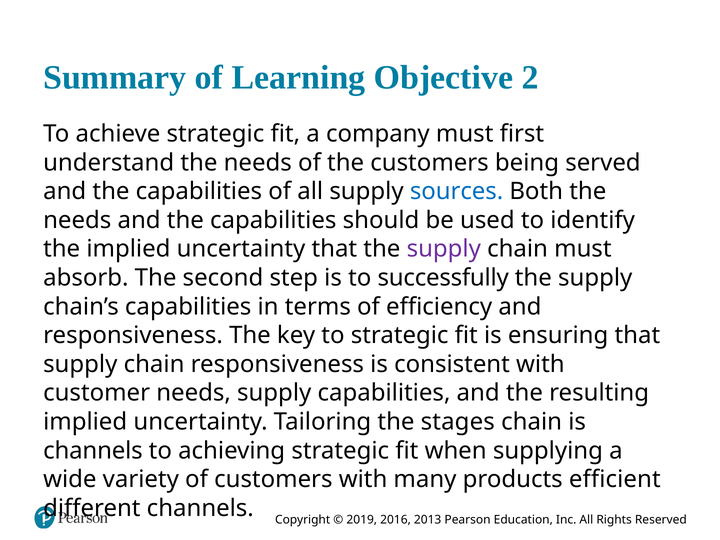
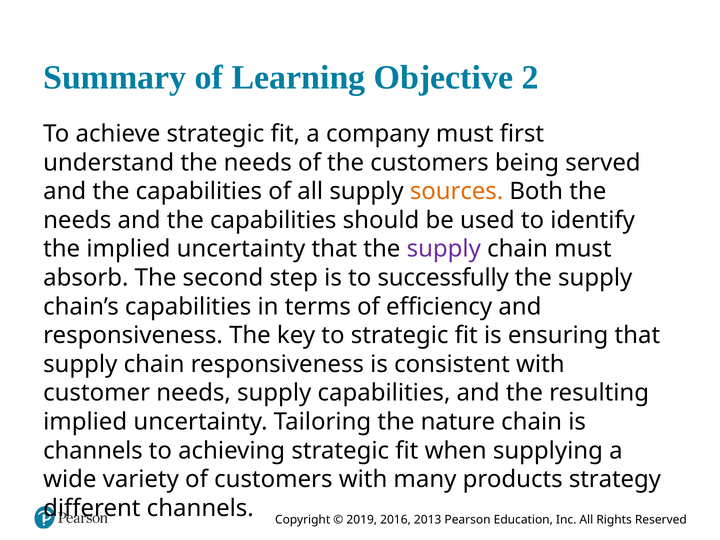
sources colour: blue -> orange
stages: stages -> nature
efficient: efficient -> strategy
